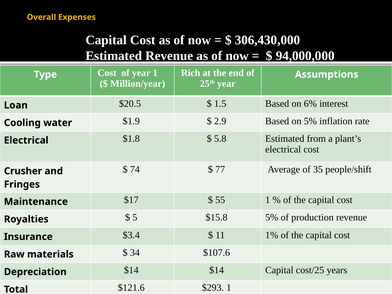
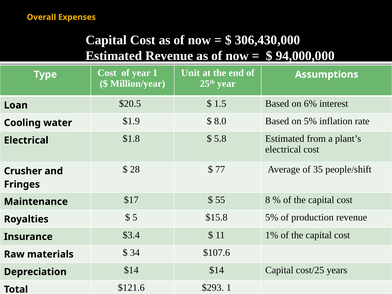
Rich: Rich -> Unit
2.9: 2.9 -> 8.0
74: 74 -> 28
55 1: 1 -> 8
